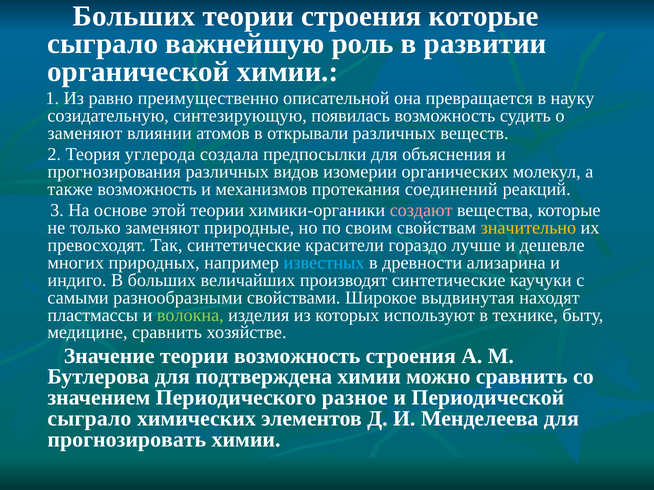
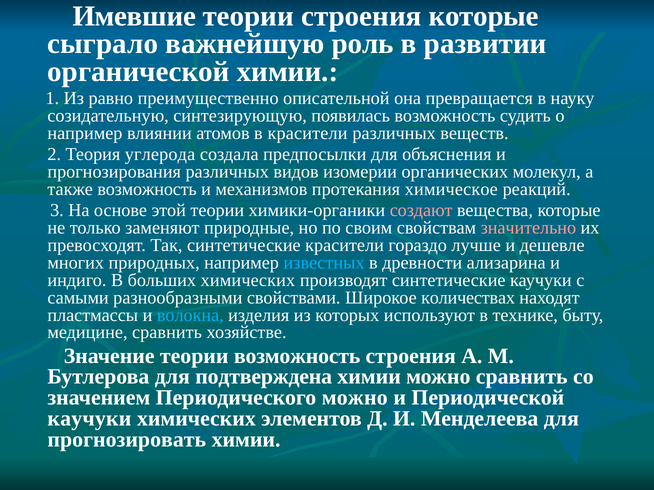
Больших at (134, 16): Больших -> Имевшие
заменяют at (85, 134): заменяют -> например
в открывали: открывали -> красители
соединений: соединений -> химическое
значительно colour: yellow -> pink
больших величайших: величайших -> химических
выдвинутая: выдвинутая -> количествах
волокна colour: light green -> light blue
Периодического разное: разное -> можно
сыграло at (89, 419): сыграло -> каучуки
